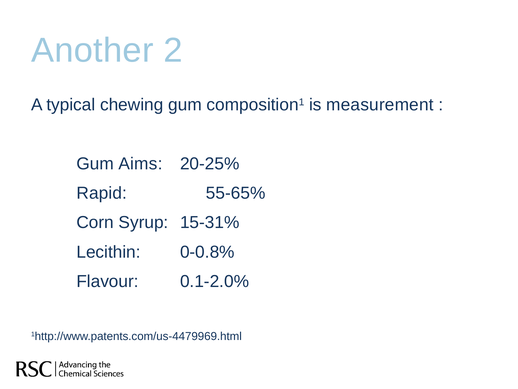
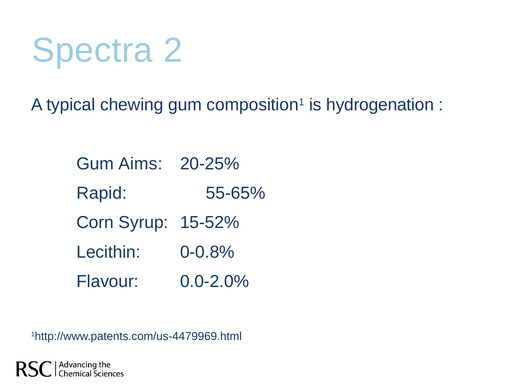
Another: Another -> Spectra
measurement: measurement -> hydrogenation
15-31%: 15-31% -> 15-52%
0.1-2.0%: 0.1-2.0% -> 0.0-2.0%
